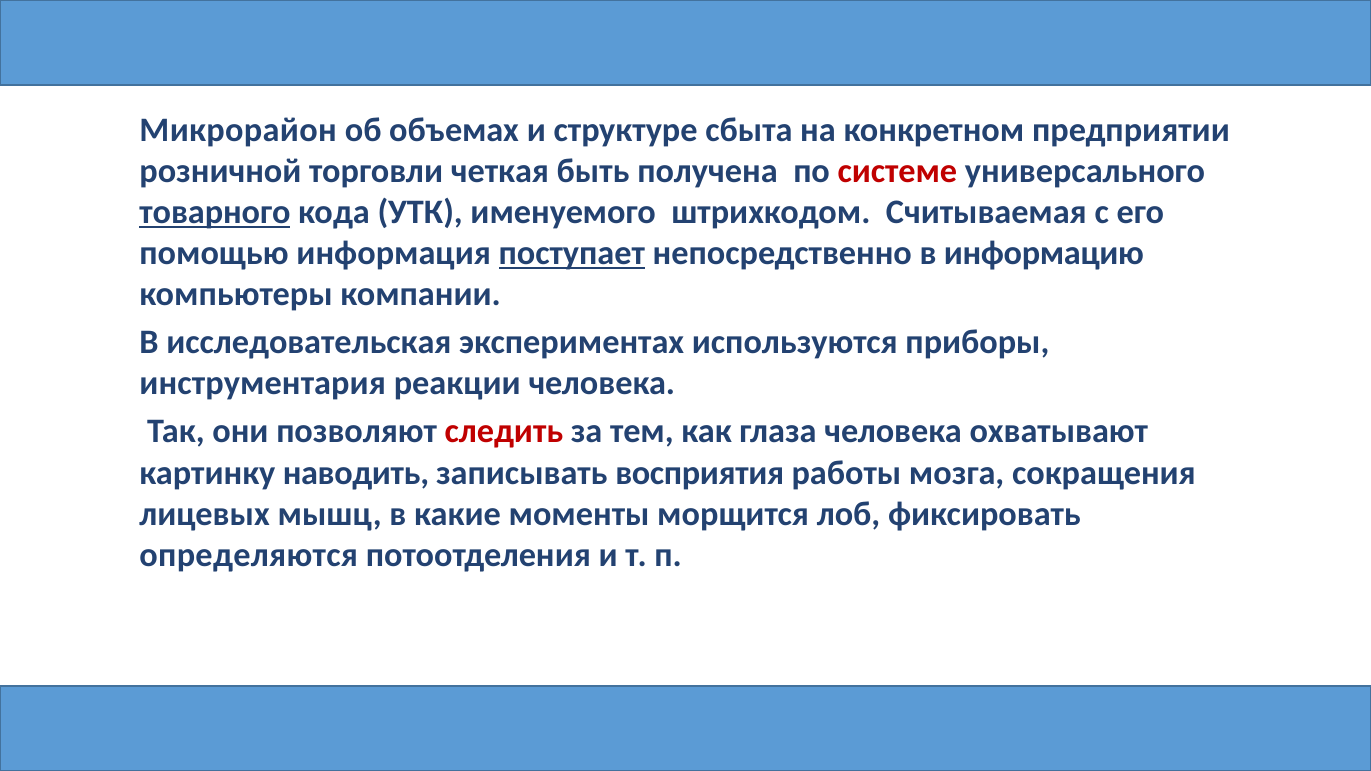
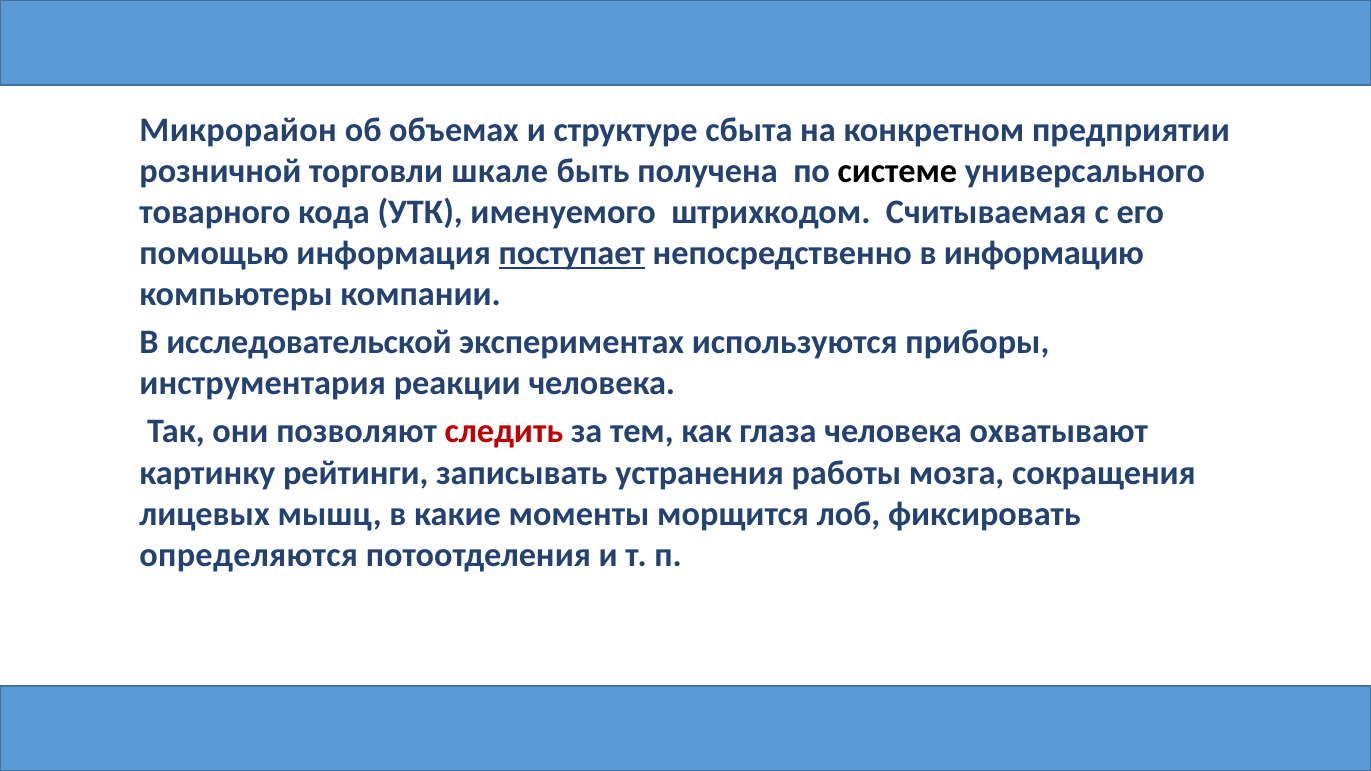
четкая: четкая -> шкале
системе colour: red -> black
товарного underline: present -> none
исследовательская: исследовательская -> исследовательской
наводить: наводить -> рейтинги
восприятия: восприятия -> устранения
